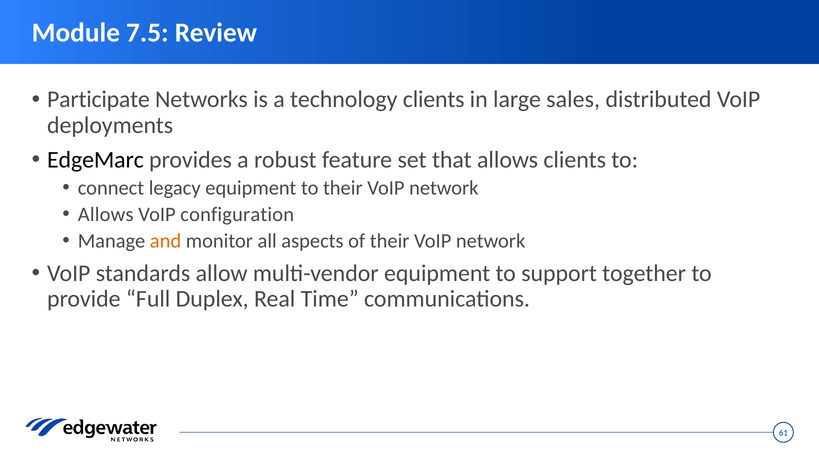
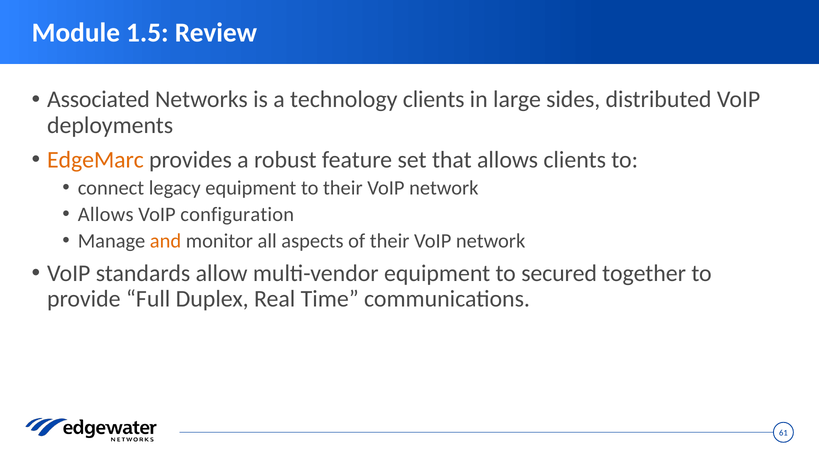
7.5: 7.5 -> 1.5
Participate: Participate -> Associated
sales: sales -> sides
EdgeMarc colour: black -> orange
support: support -> secured
